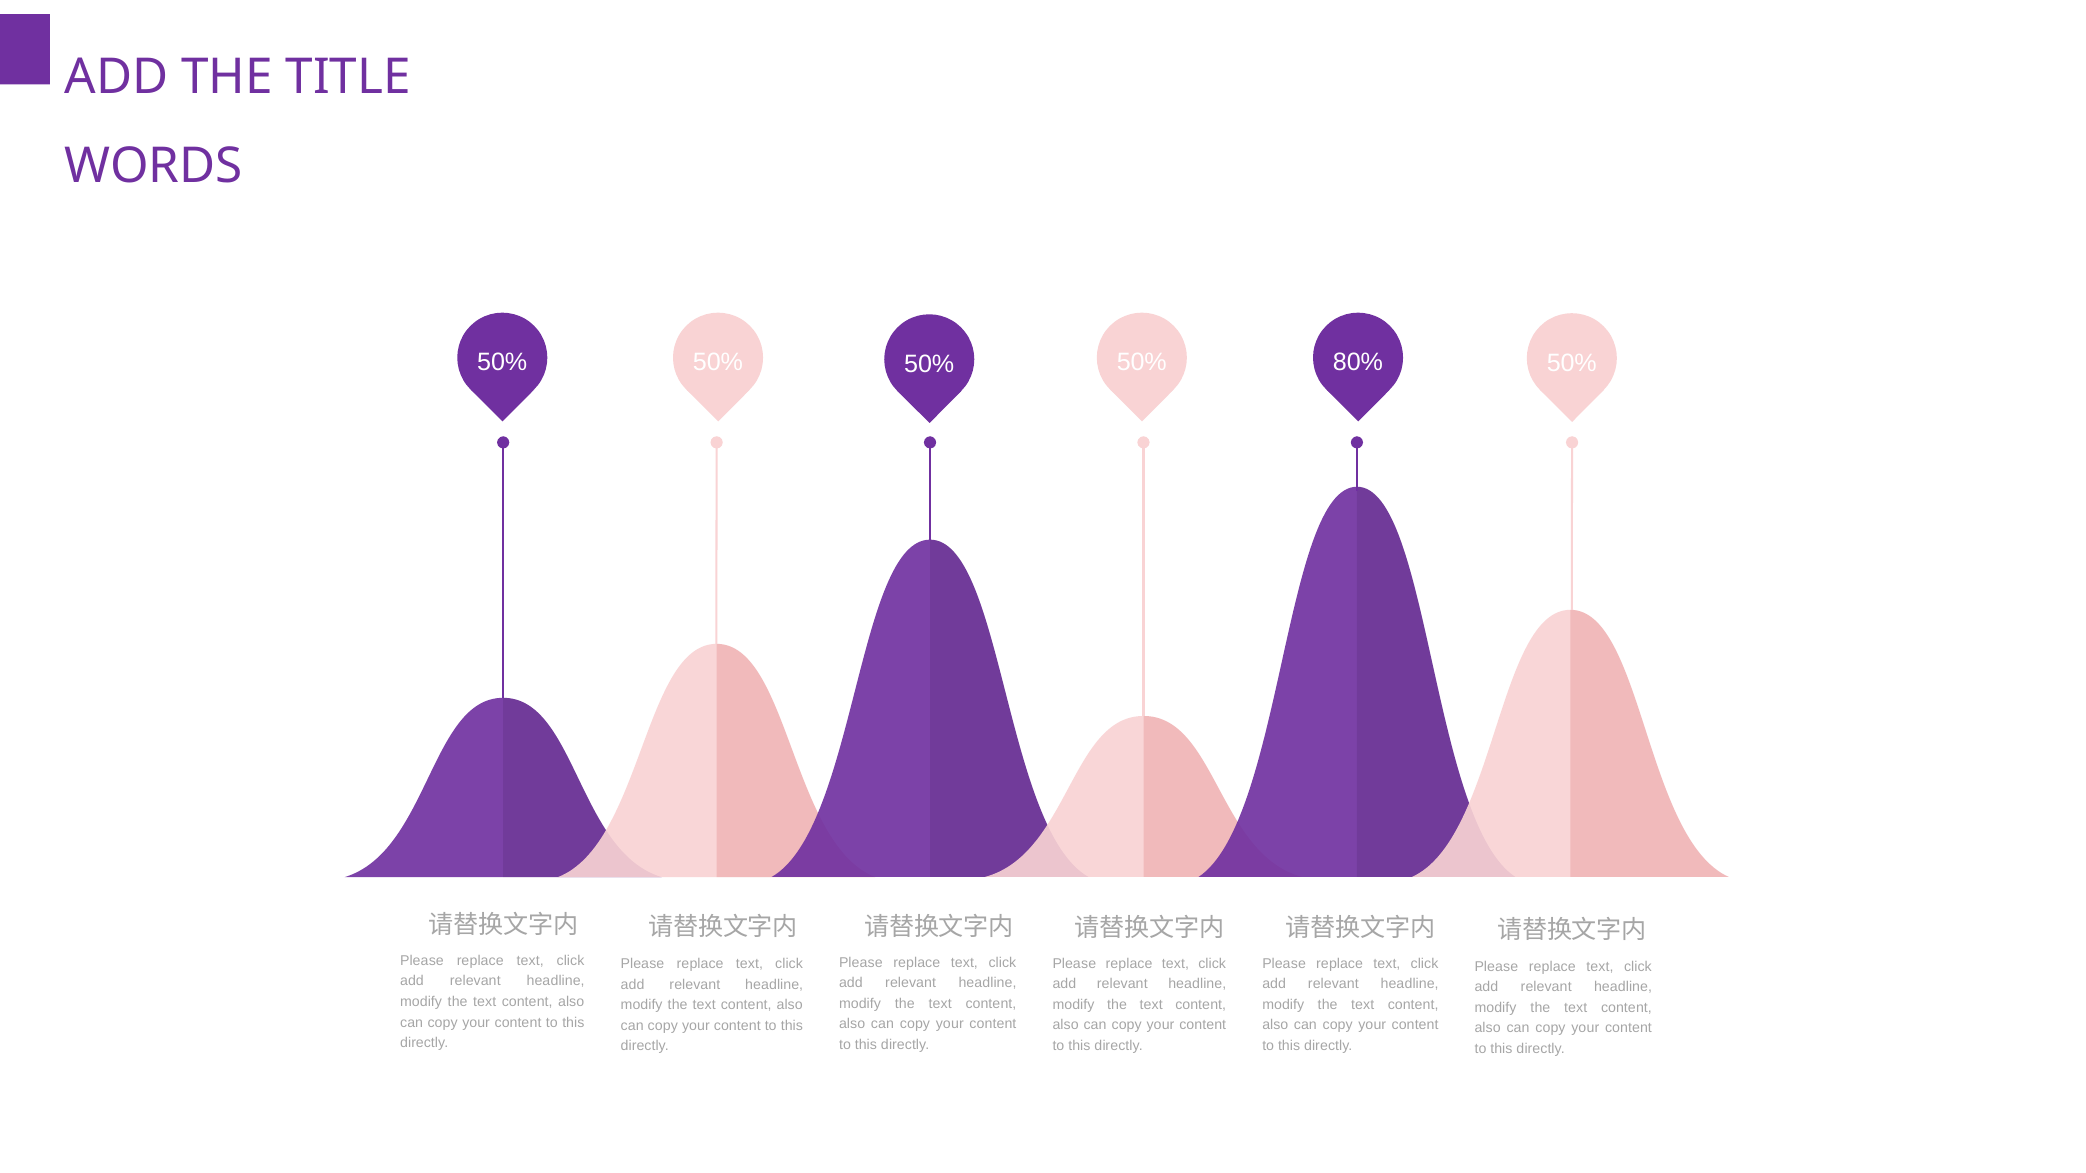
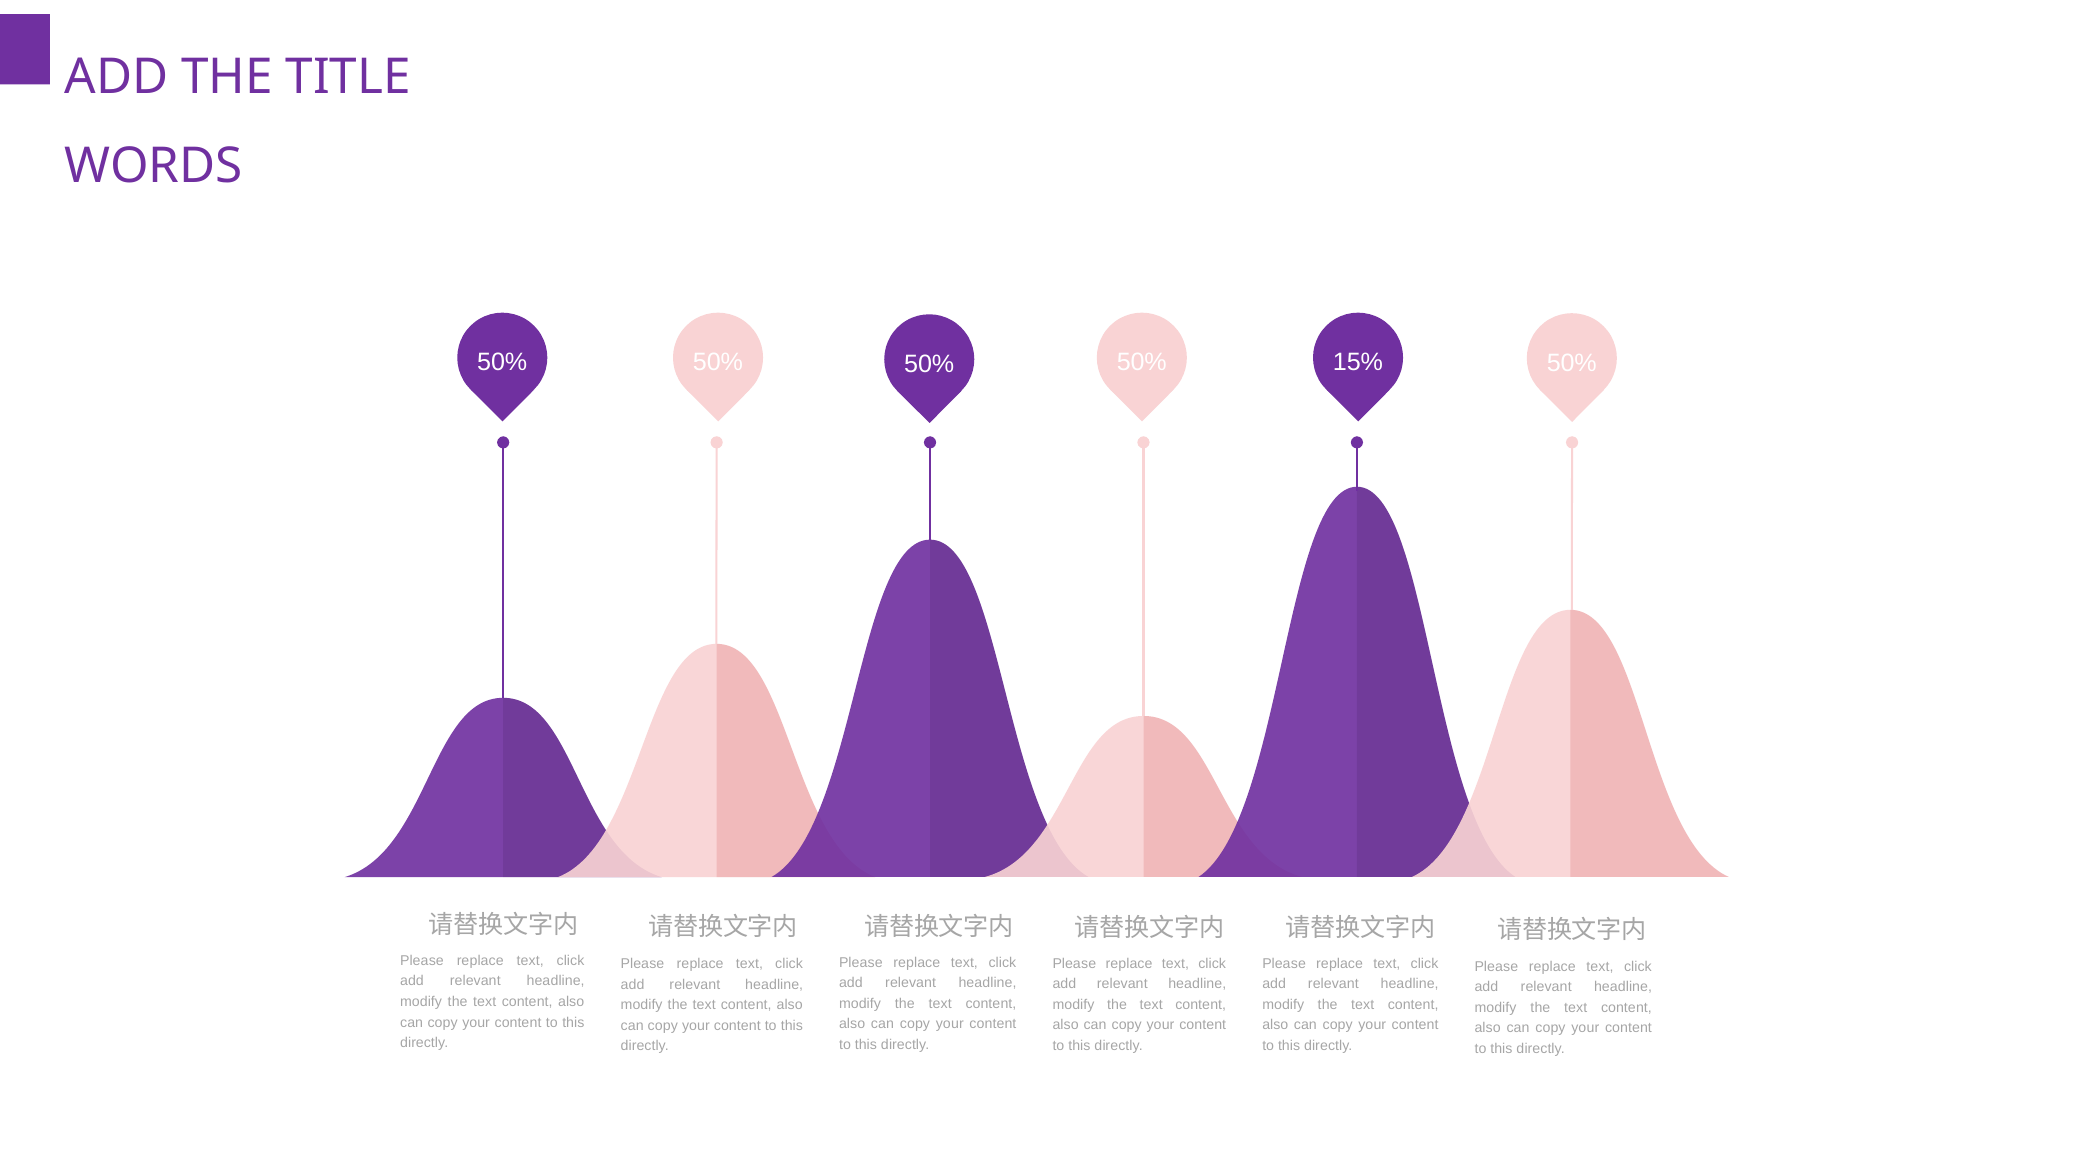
80%: 80% -> 15%
